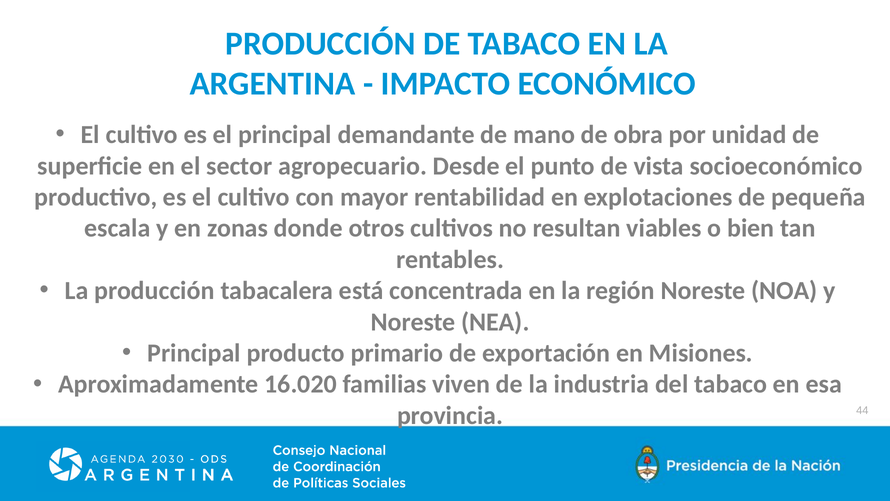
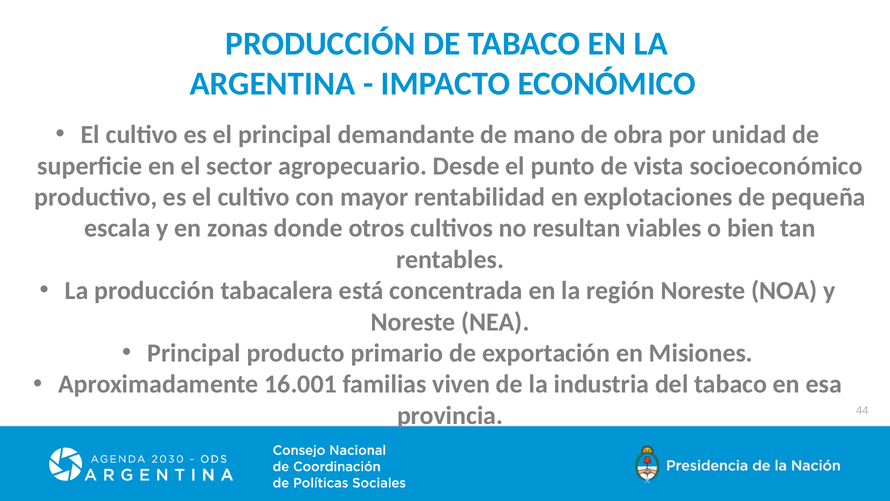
16.020: 16.020 -> 16.001
